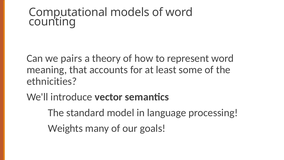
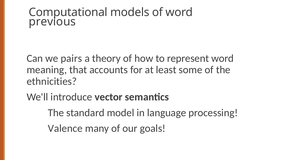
counting: counting -> previous
Weights: Weights -> Valence
